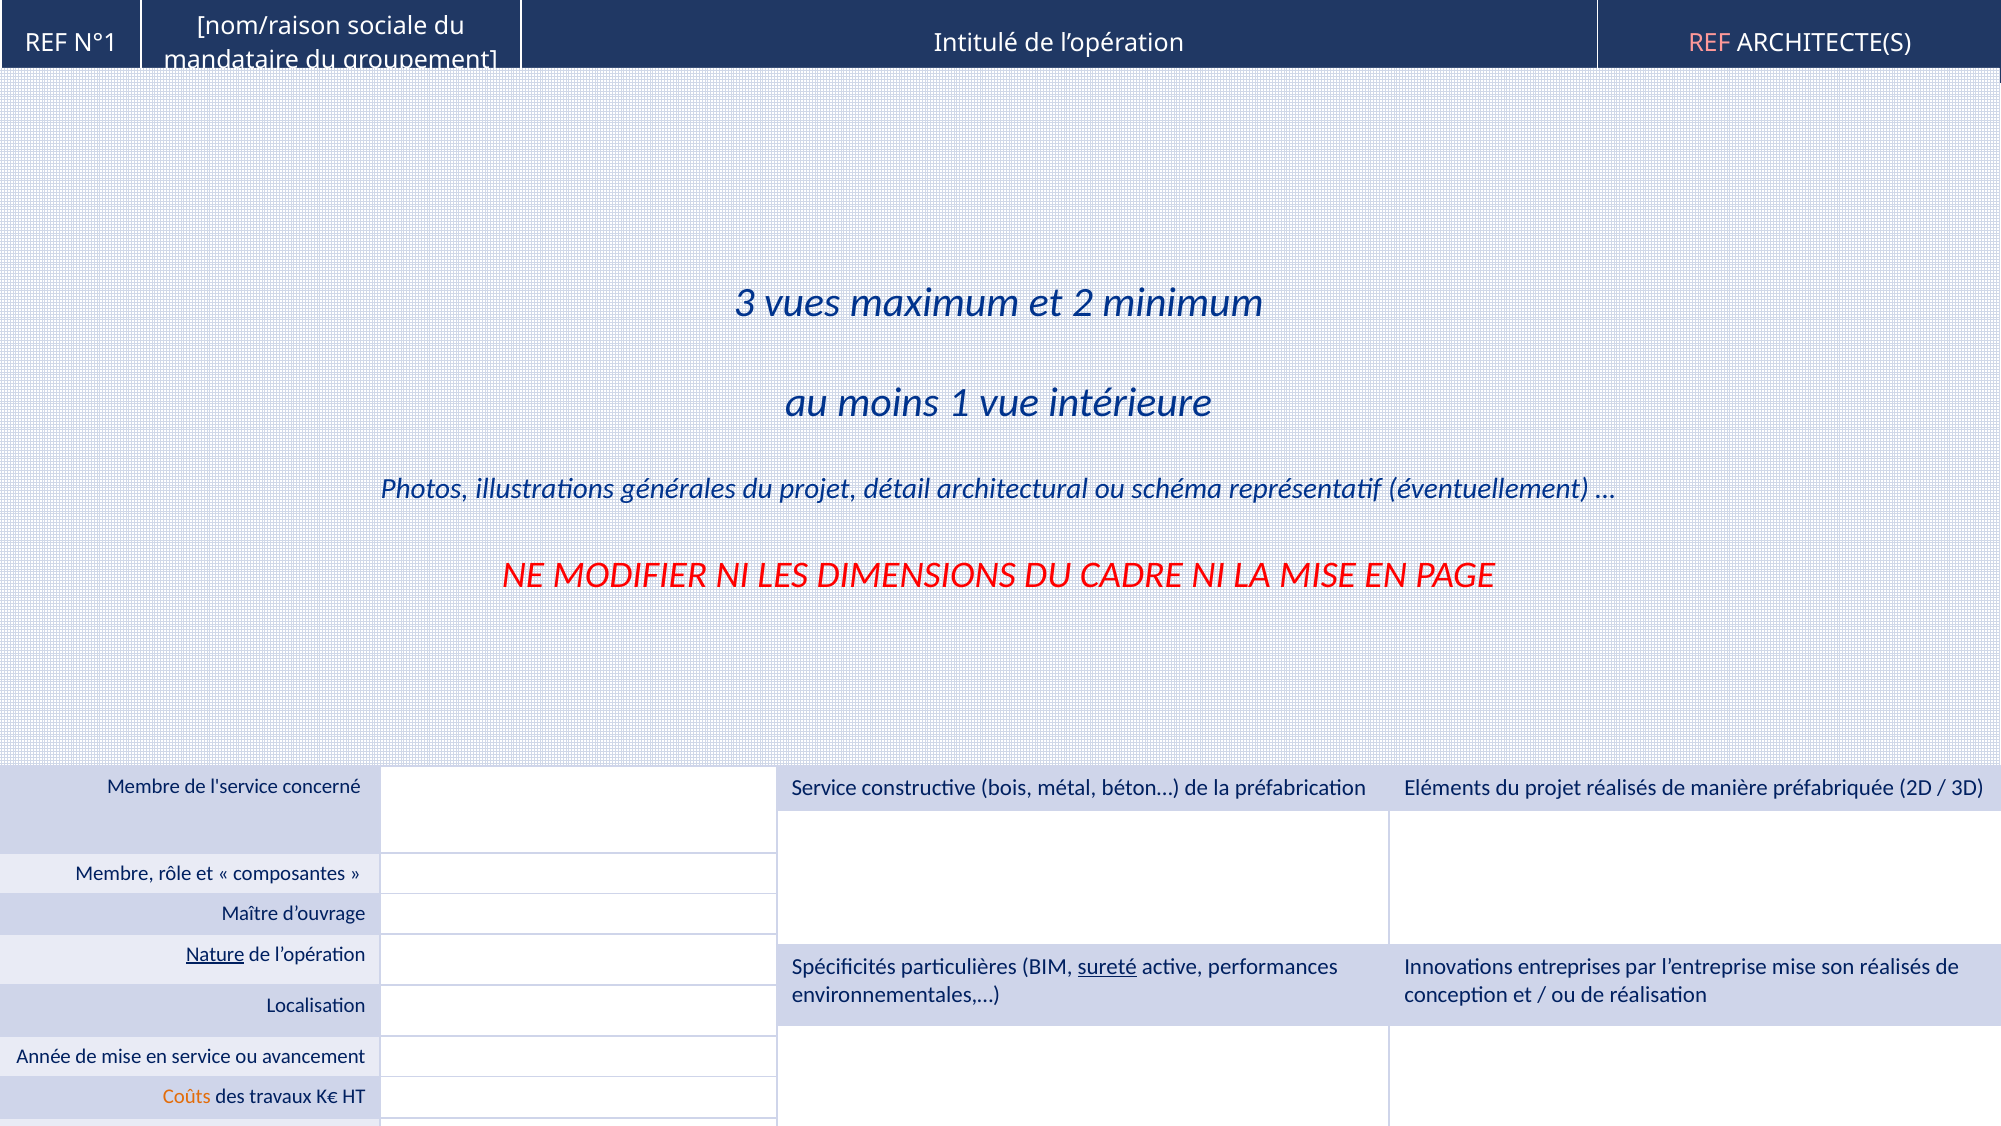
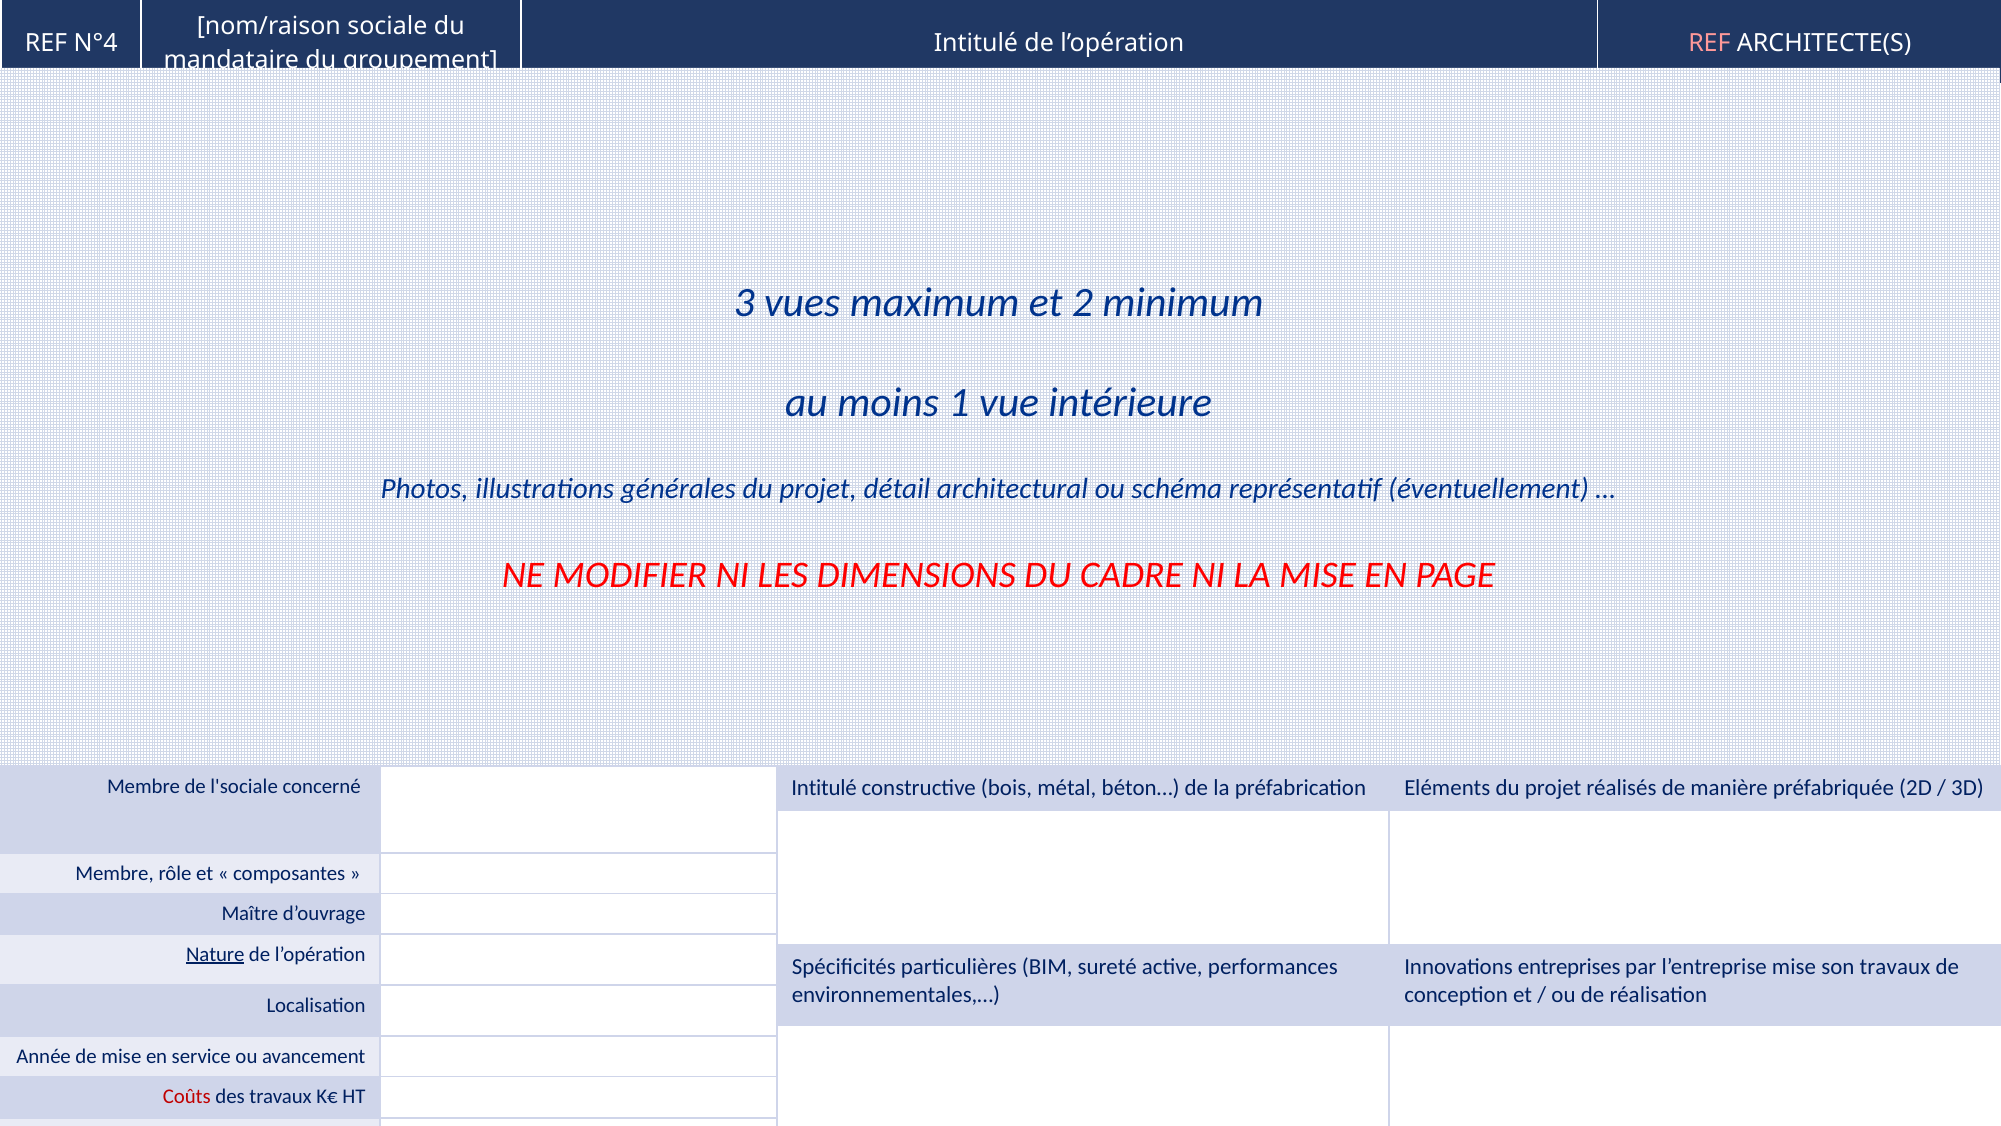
N°1: N°1 -> N°4
l'service: l'service -> l'sociale
concerné Service: Service -> Intitulé
sureté underline: present -> none
son réalisés: réalisés -> travaux
Coûts colour: orange -> red
